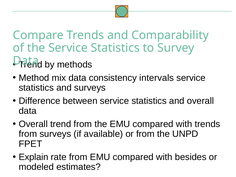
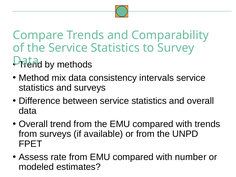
Explain: Explain -> Assess
besides: besides -> number
